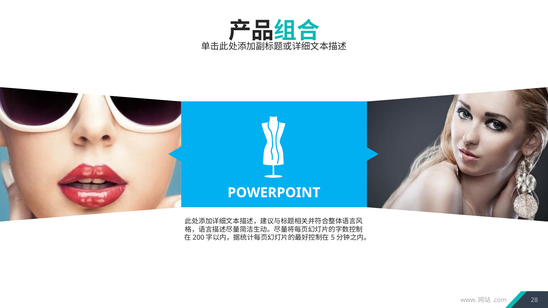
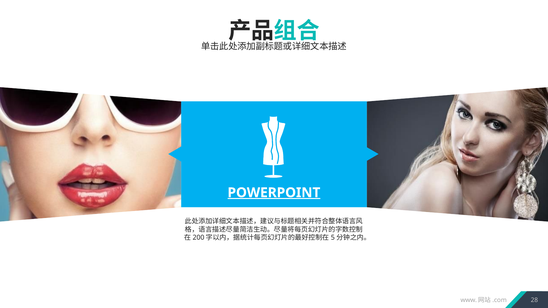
POWERPOINT underline: none -> present
